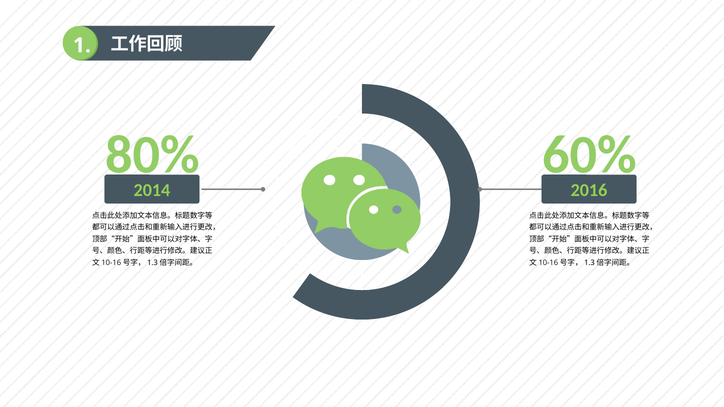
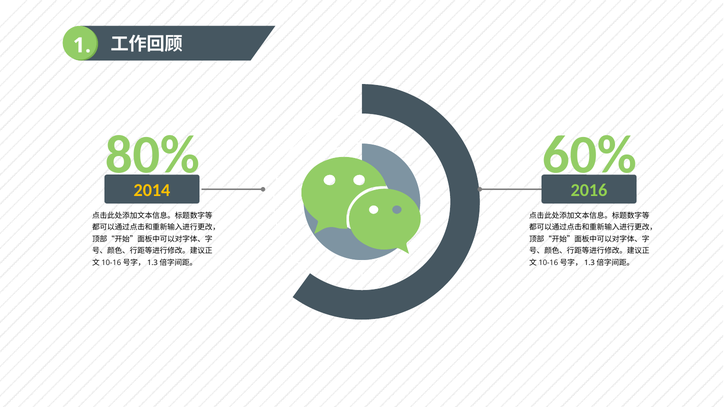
2014 colour: light green -> yellow
